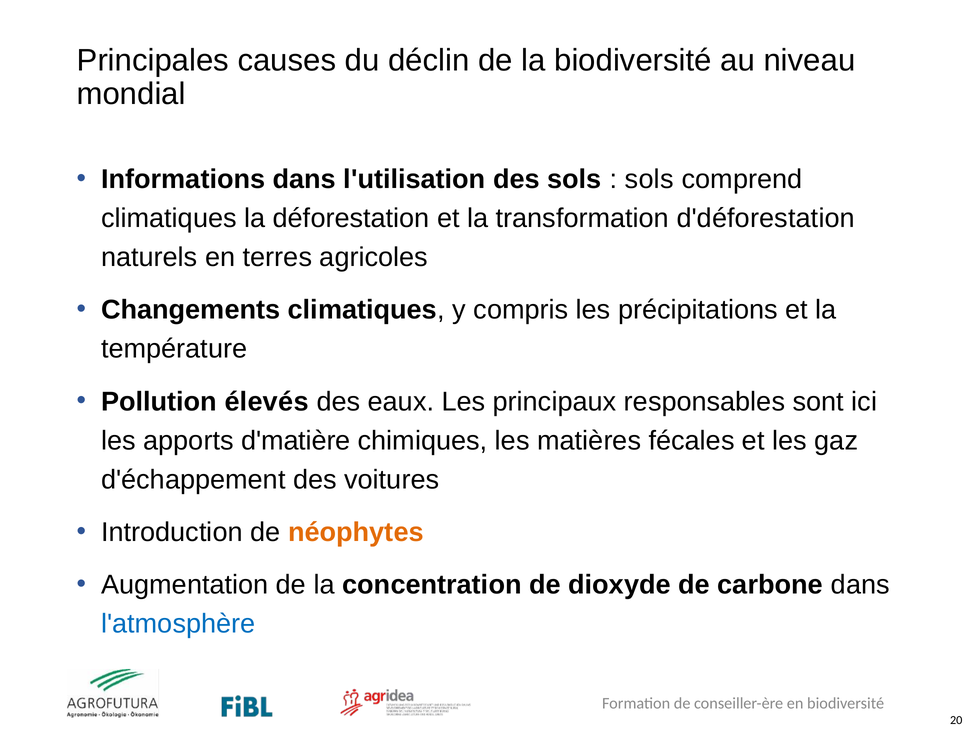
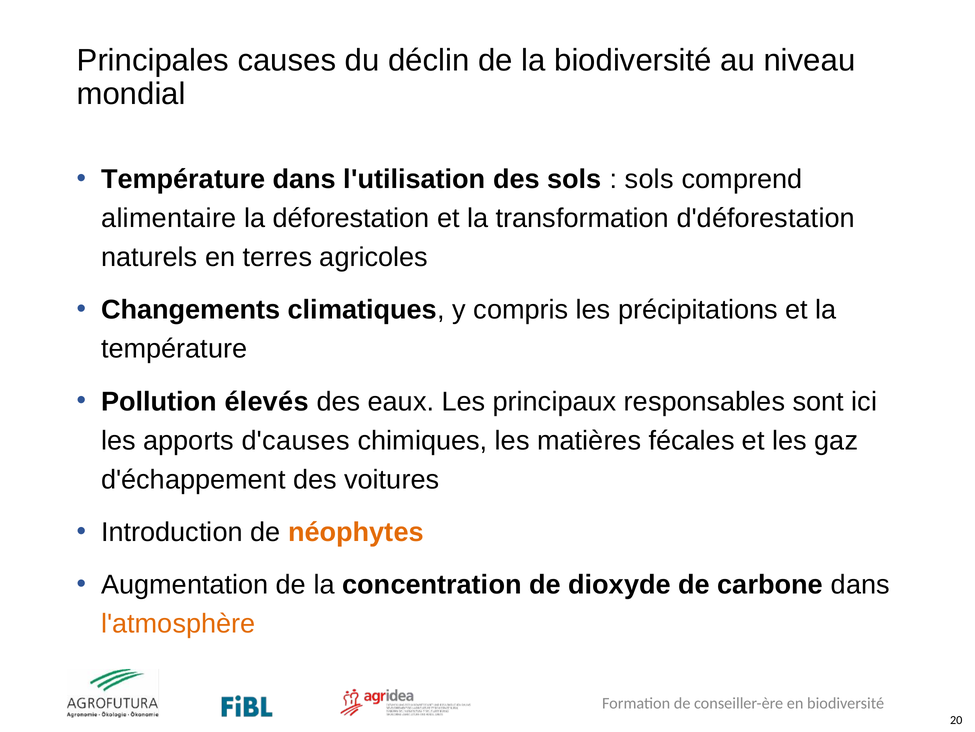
Informations at (183, 179): Informations -> Température
climatiques at (169, 218): climatiques -> alimentaire
d'matière: d'matière -> d'causes
l'atmosphère colour: blue -> orange
